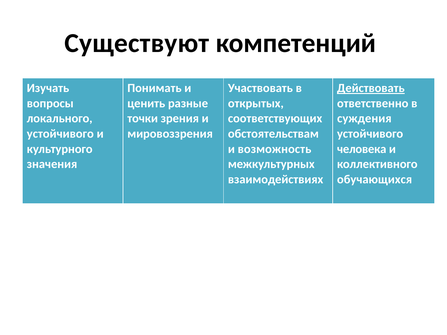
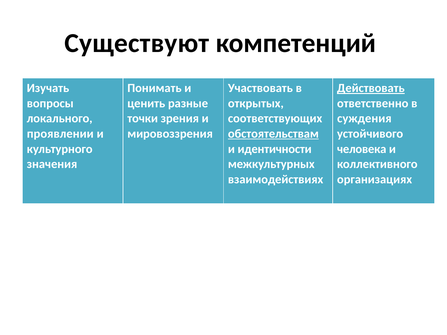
устойчивого at (60, 134): устойчивого -> проявлении
обстоятельствам underline: none -> present
возможность: возможность -> идентичности
обучающихся: обучающихся -> организациях
